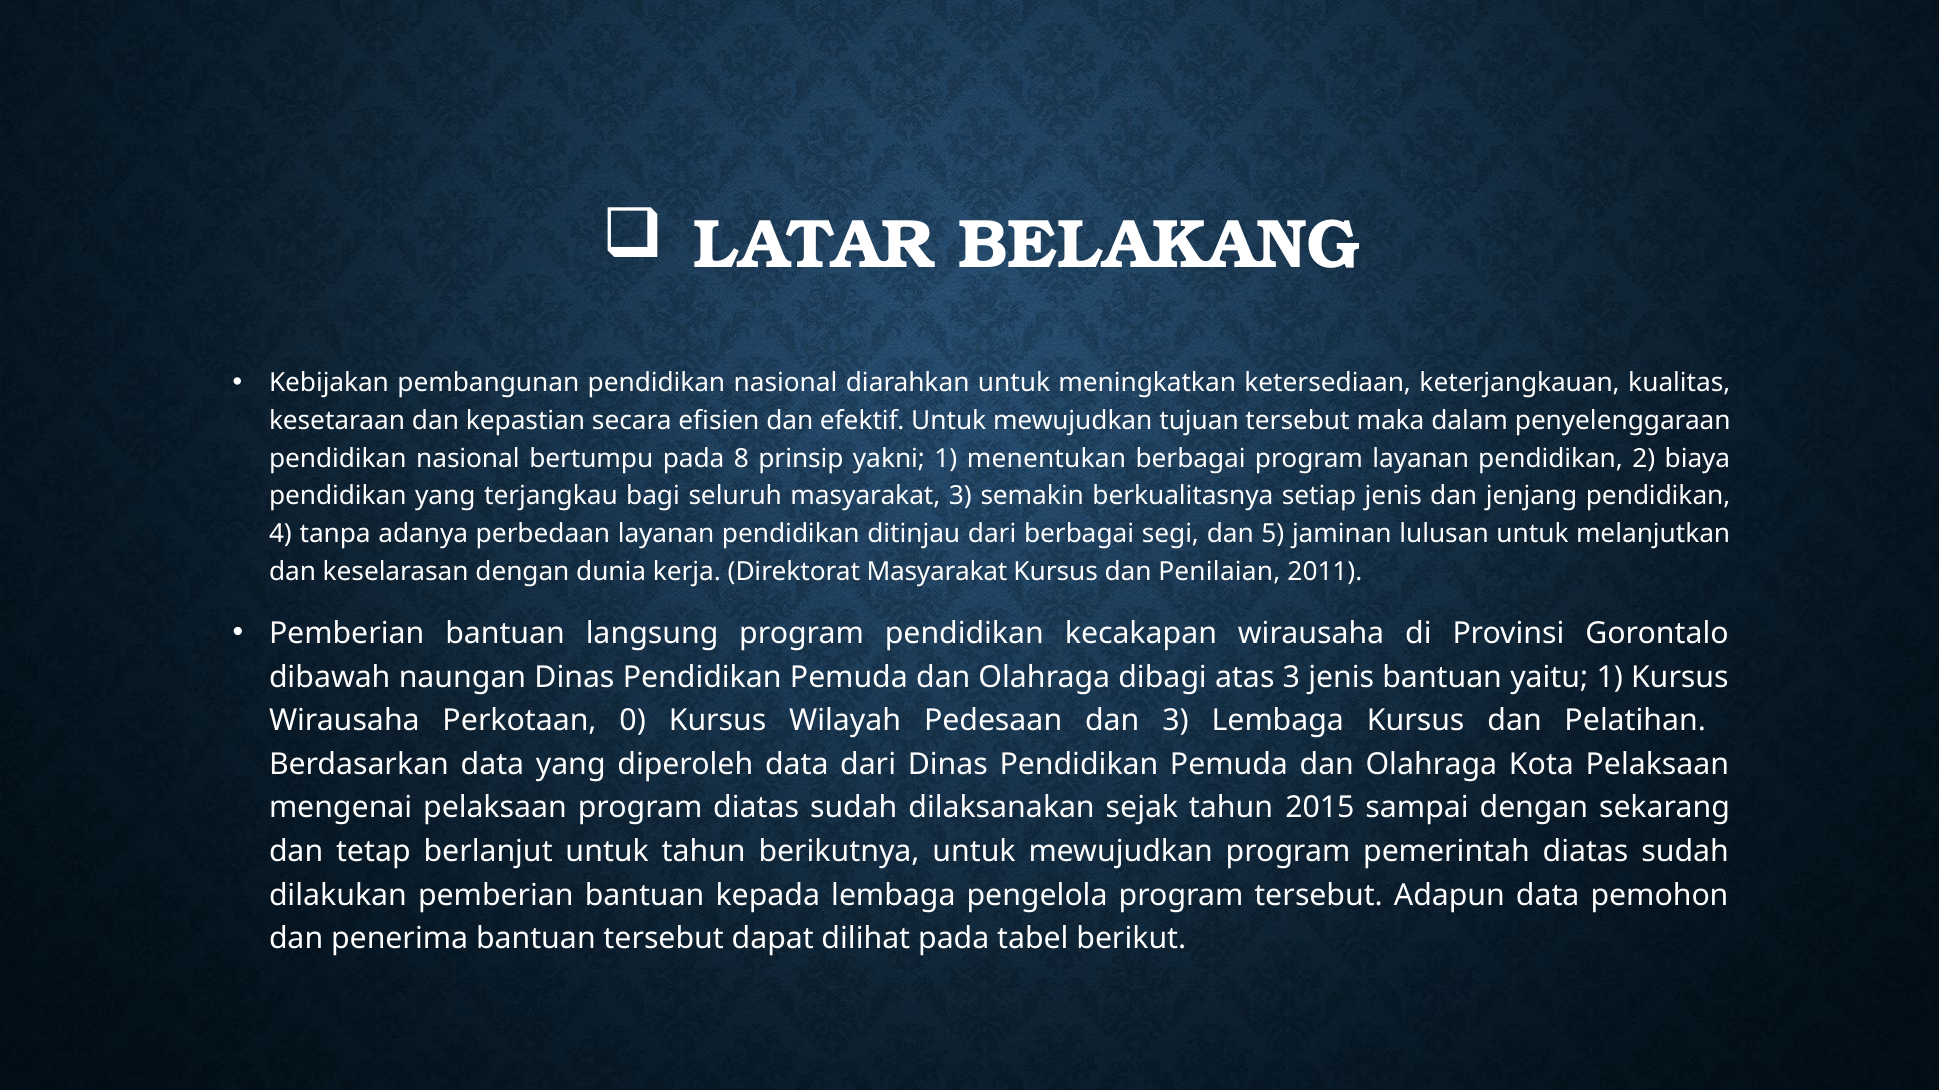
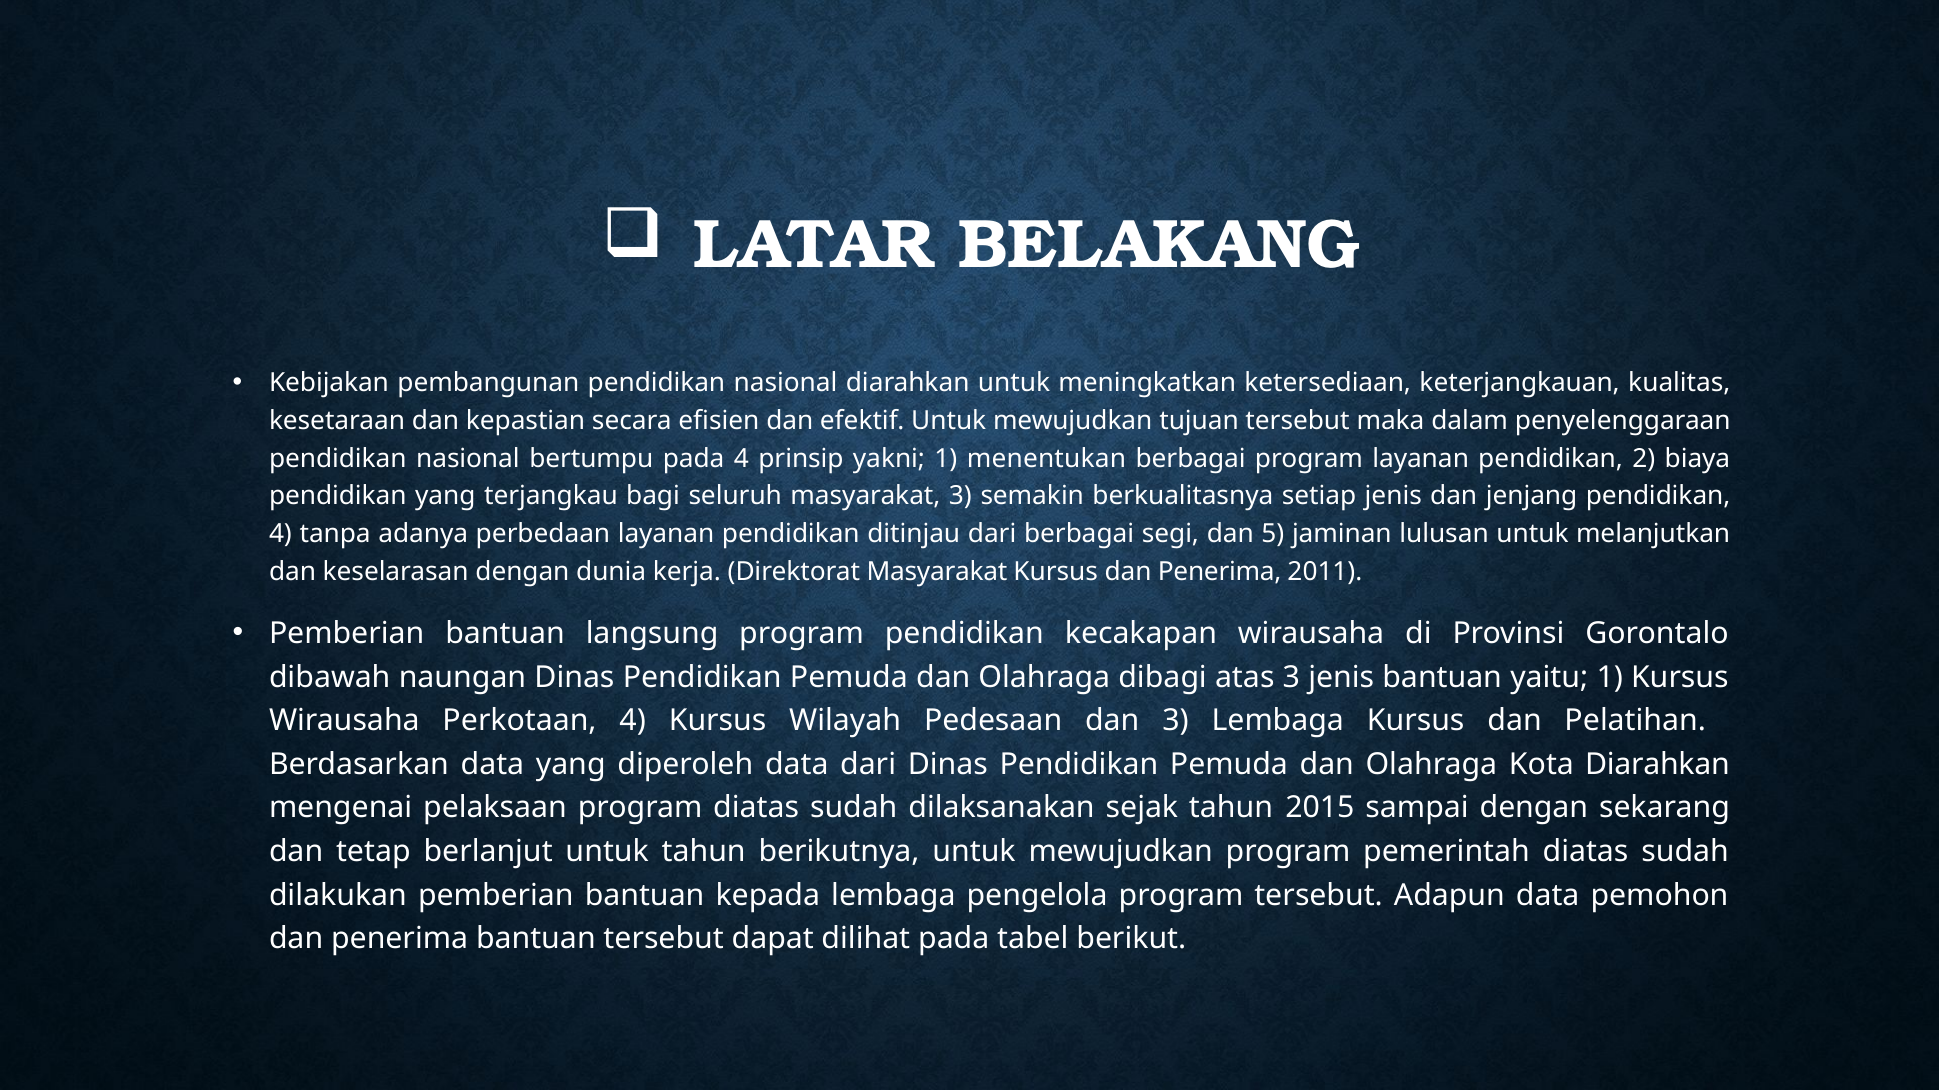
pada 8: 8 -> 4
Kursus dan Penilaian: Penilaian -> Penerima
Perkotaan 0: 0 -> 4
Kota Pelaksaan: Pelaksaan -> Diarahkan
